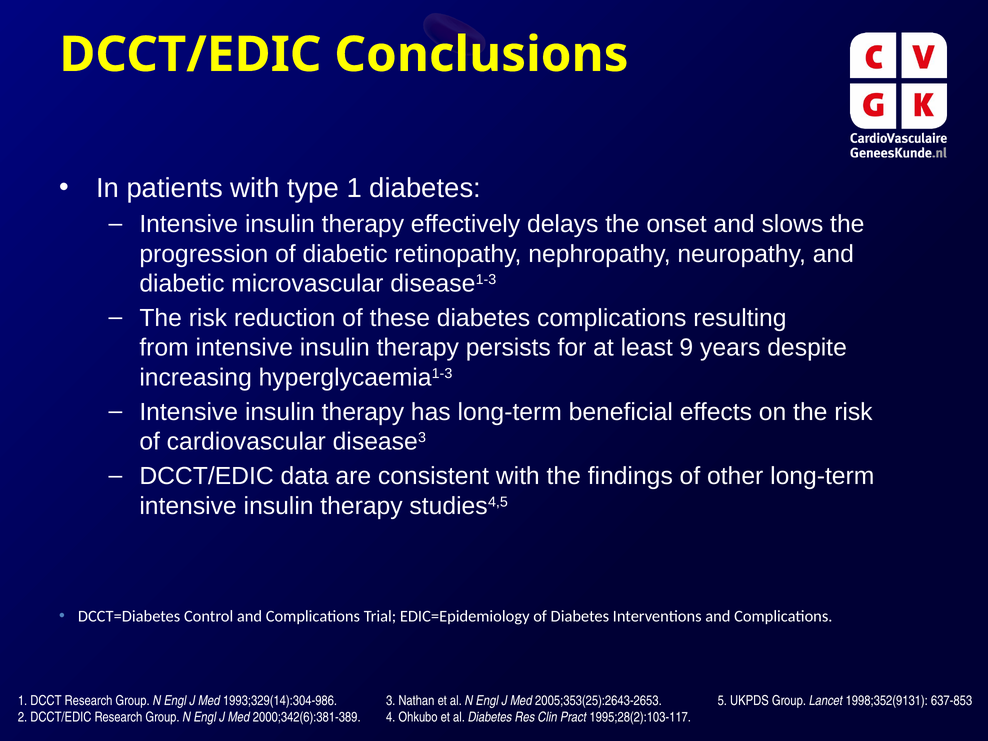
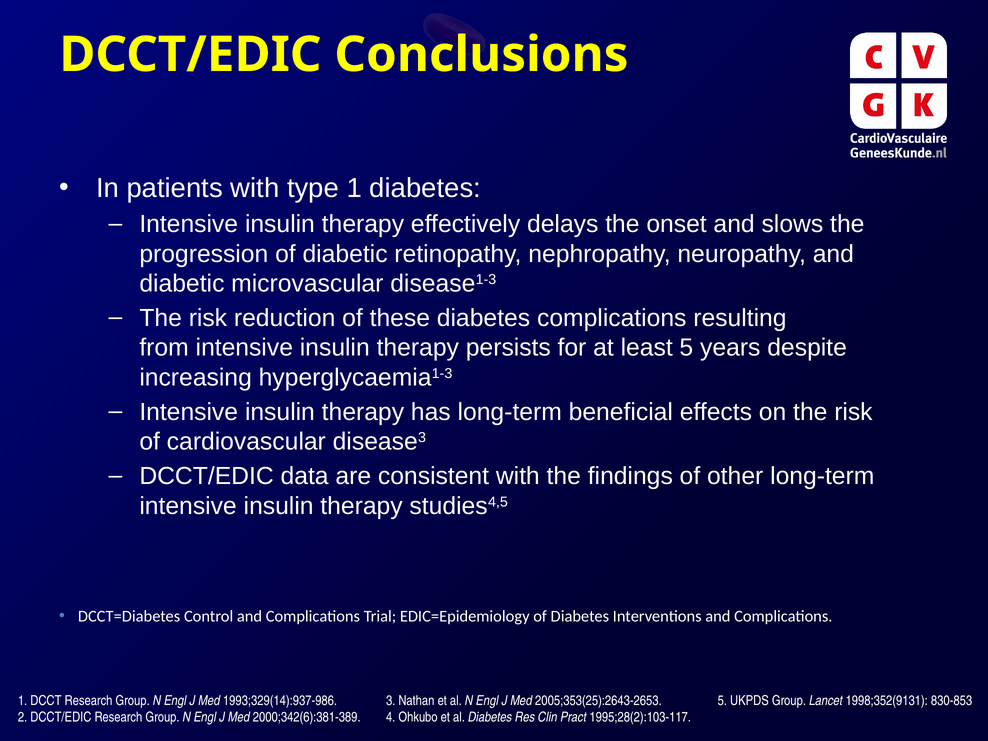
least 9: 9 -> 5
1993;329(14):304-986: 1993;329(14):304-986 -> 1993;329(14):937-986
637-853: 637-853 -> 830-853
